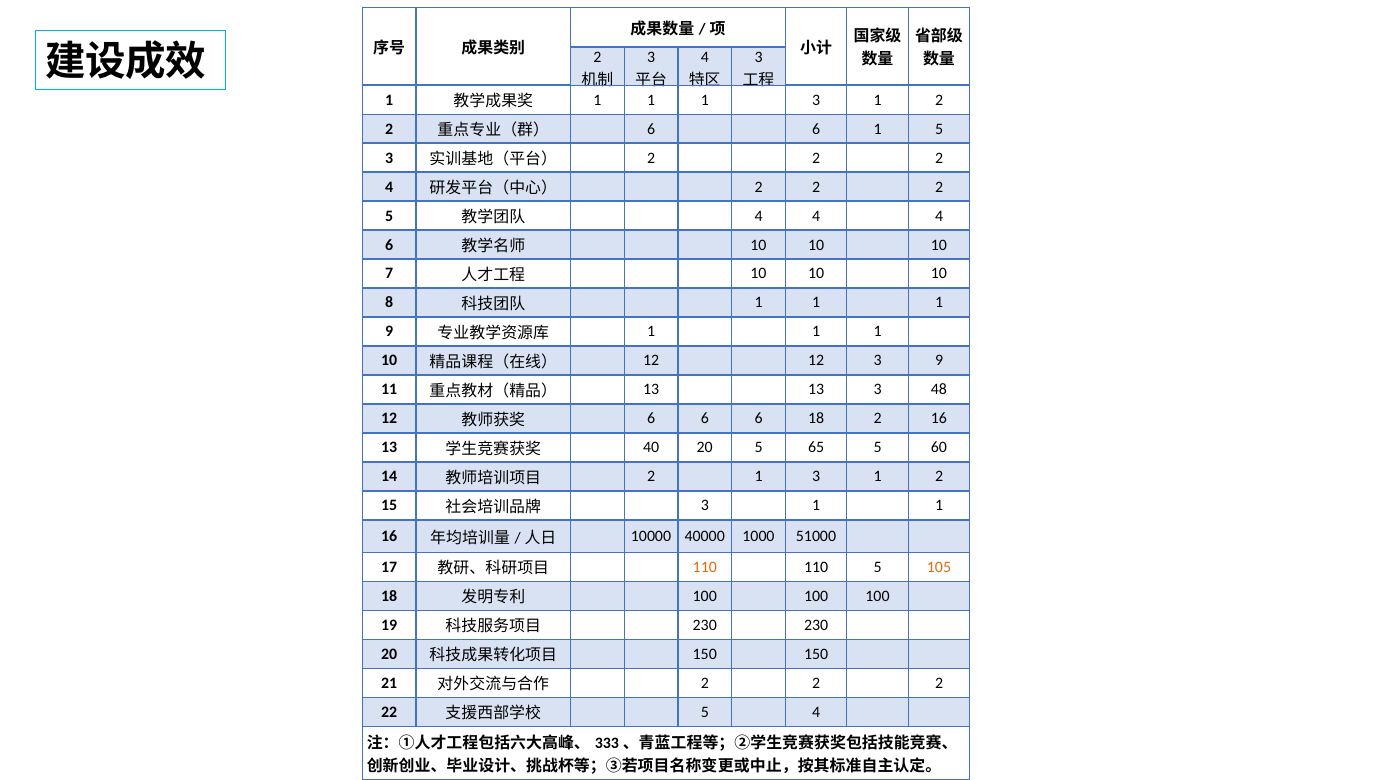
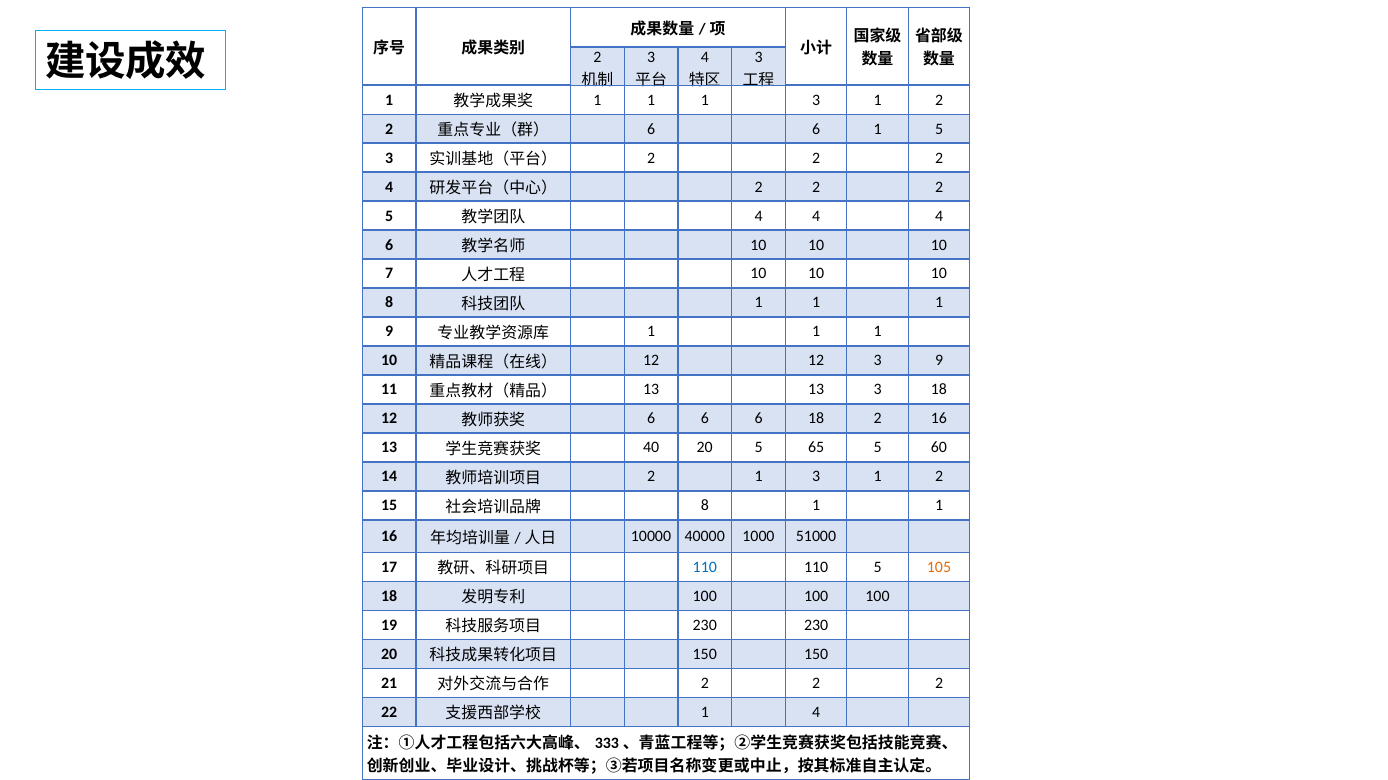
3 48: 48 -> 18
3 at (705, 506): 3 -> 8
110 at (705, 568) colour: orange -> blue
5 at (705, 713): 5 -> 1
